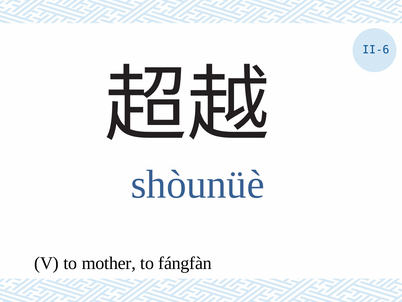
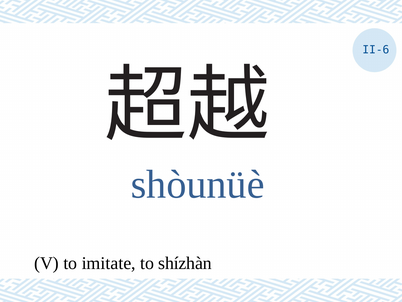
mother: mother -> imitate
fángfàn: fángfàn -> shízhàn
